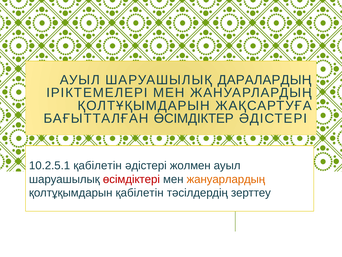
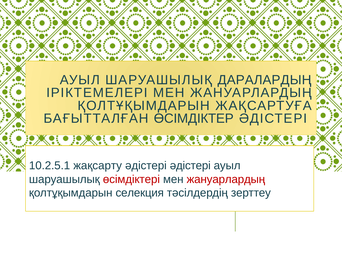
10.2.5.1 қабілетін: қабілетін -> жақсарту
әдістері жолмен: жолмен -> әдістері
жануарлардың at (226, 179) colour: orange -> red
қолтұқымдарын қабілетін: қабілетін -> селекция
